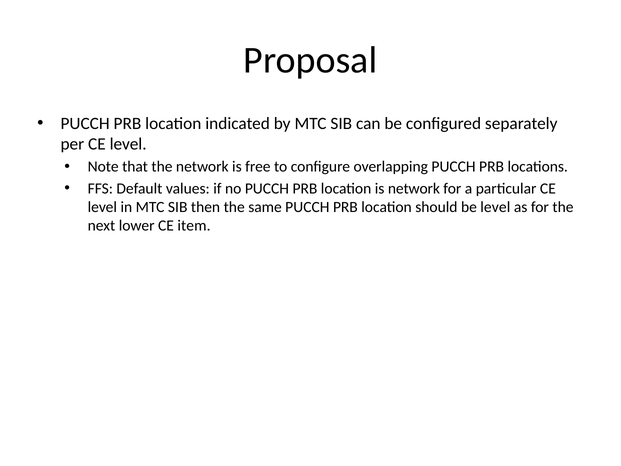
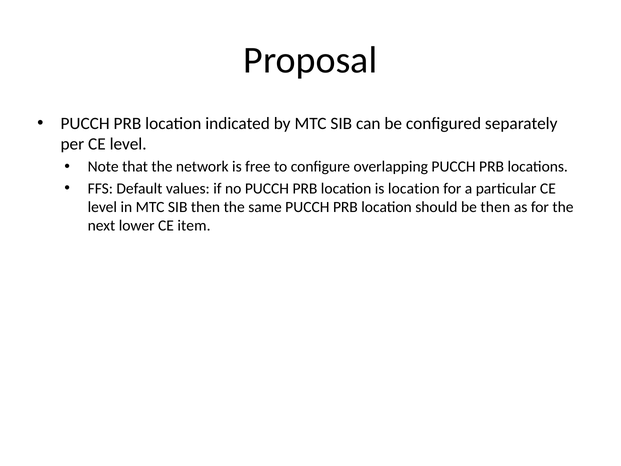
is network: network -> location
be level: level -> then
